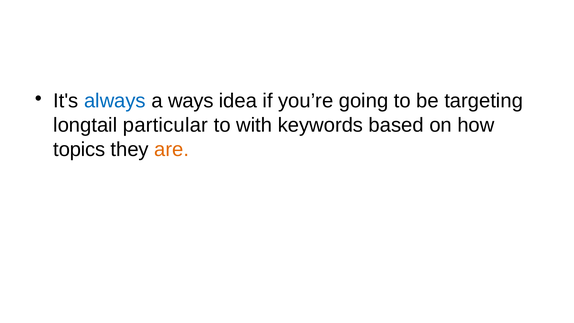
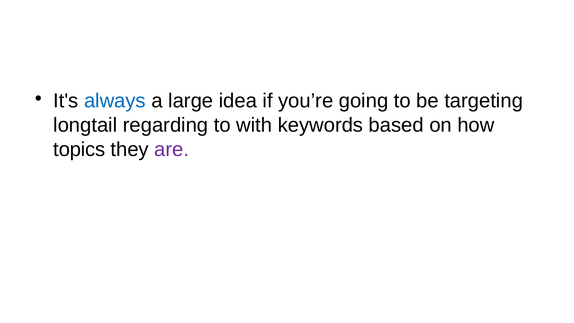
ways: ways -> large
particular: particular -> regarding
are colour: orange -> purple
